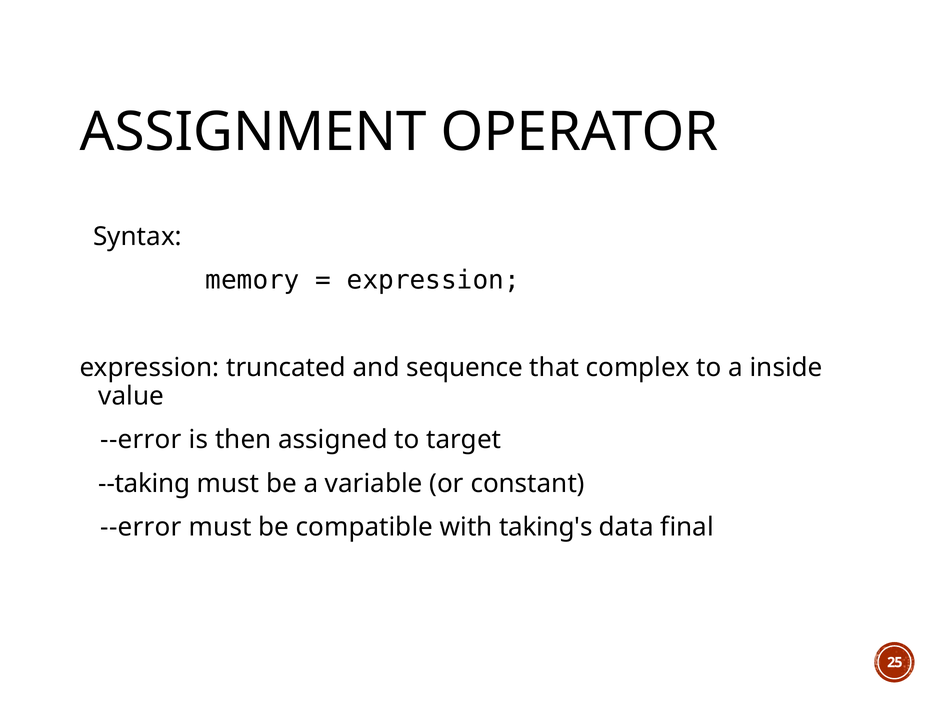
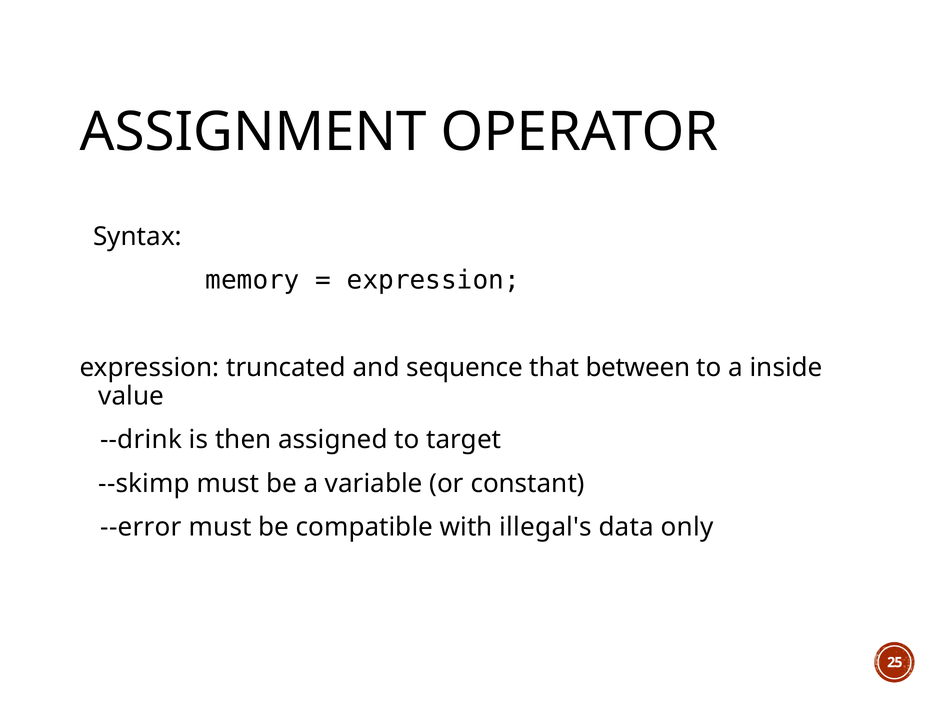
complex: complex -> between
--error at (141, 439): --error -> --drink
--taking: --taking -> --skimp
taking's: taking's -> illegal's
final: final -> only
